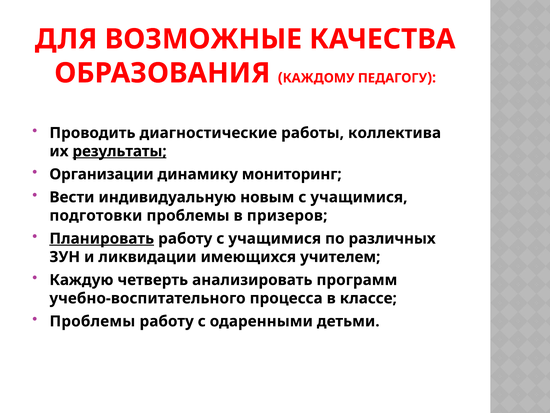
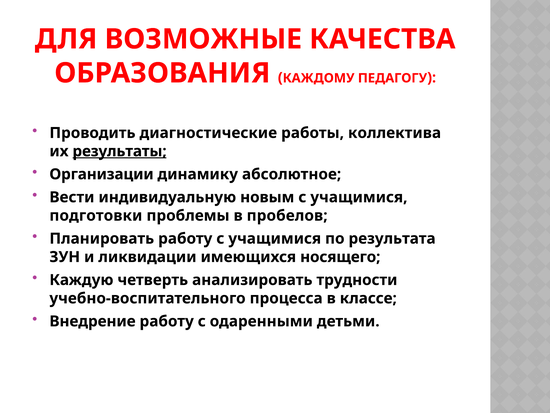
мониторинг: мониторинг -> абсолютное
призеров: призеров -> пробелов
Планировать underline: present -> none
различных: различных -> результата
учителем: учителем -> носящего
программ: программ -> трудности
Проблемы at (92, 321): Проблемы -> Внедрение
